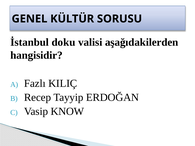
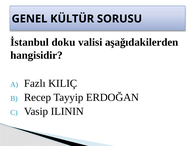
KNOW: KNOW -> ILININ
